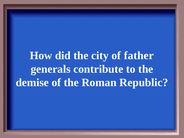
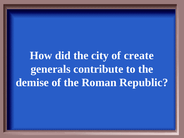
father: father -> create
